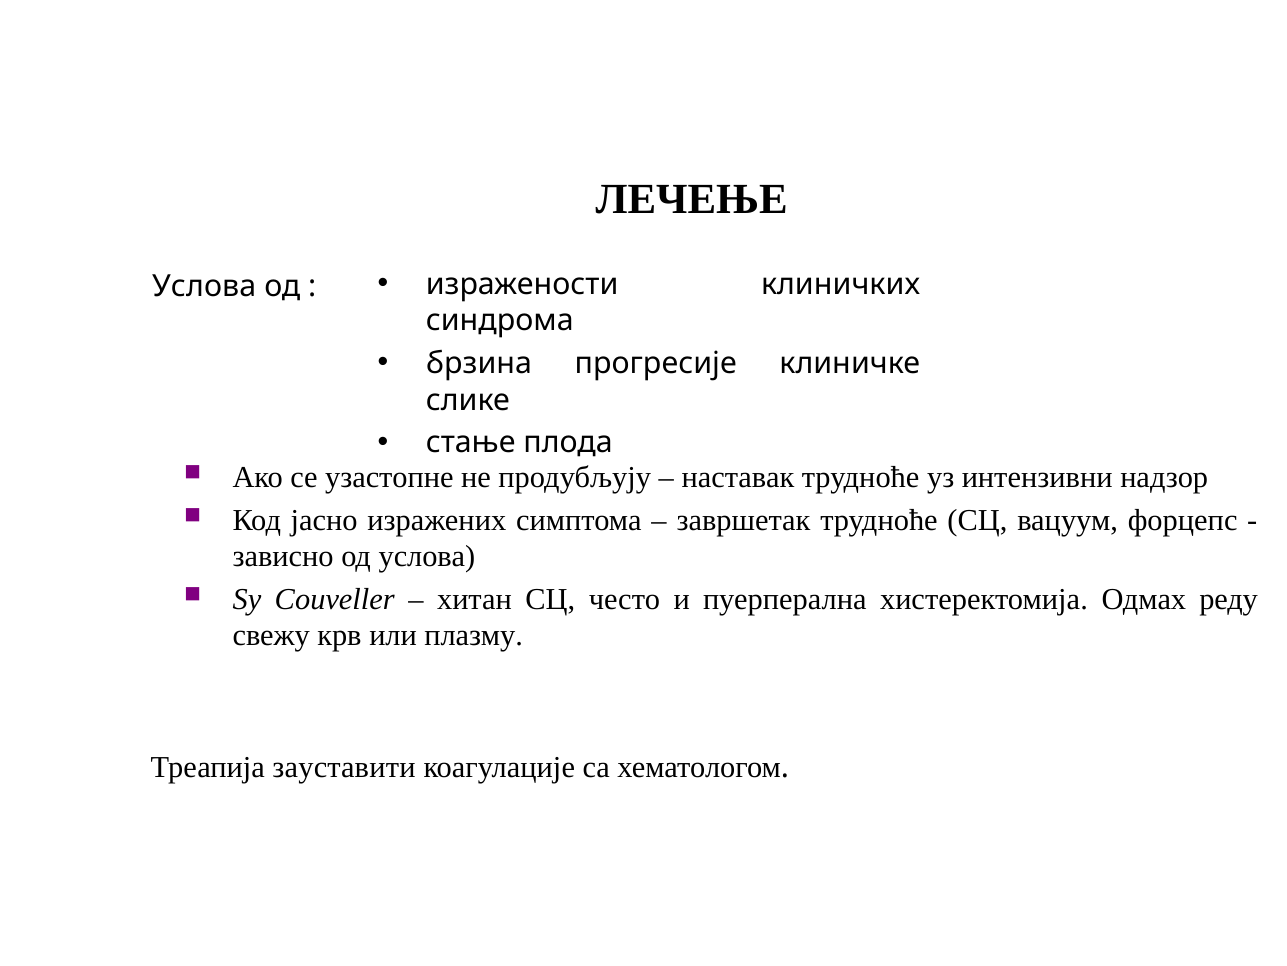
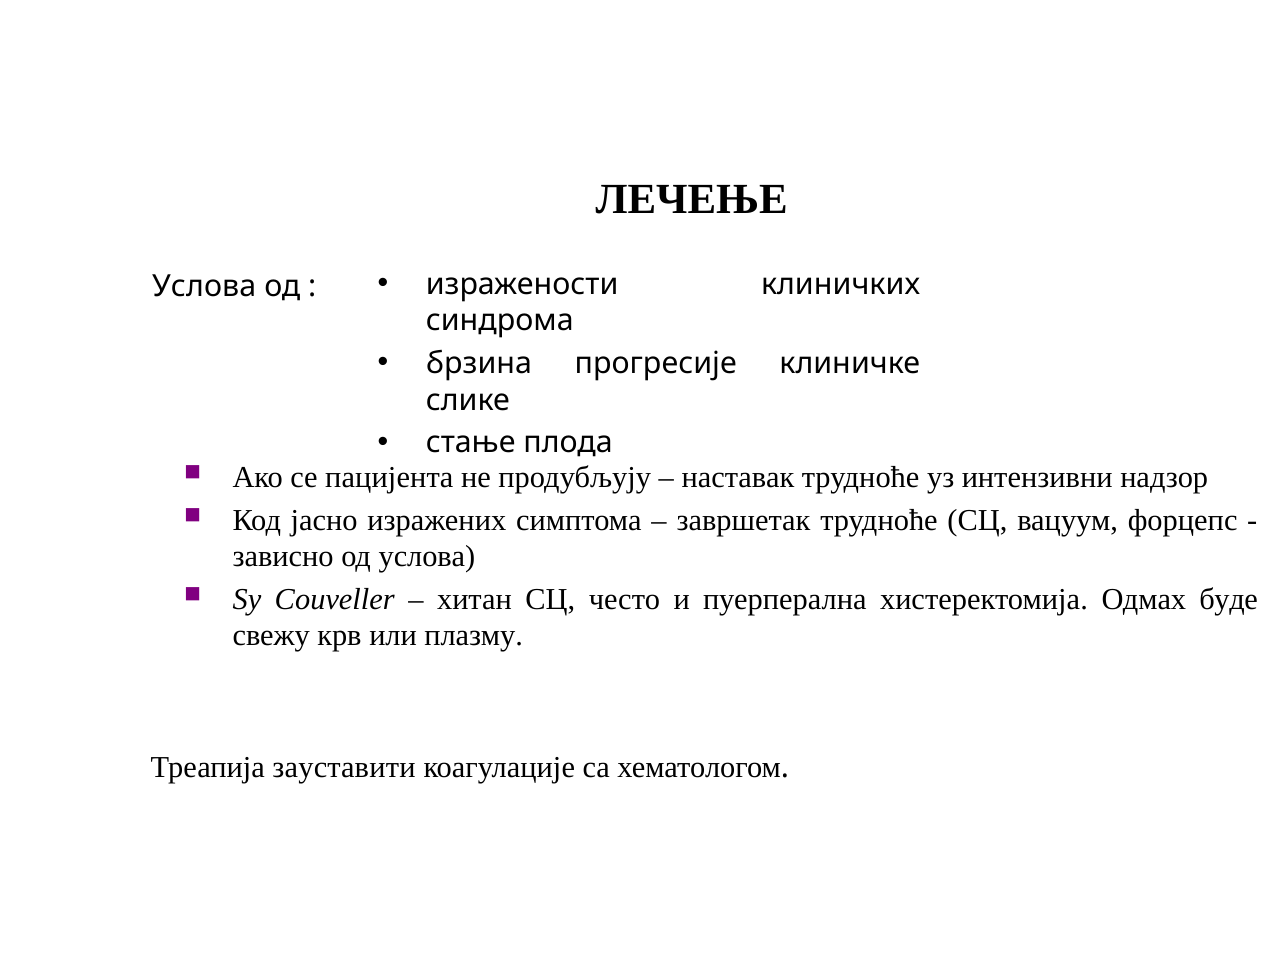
узастопне: узастопне -> пацијента
реду: реду -> буде
